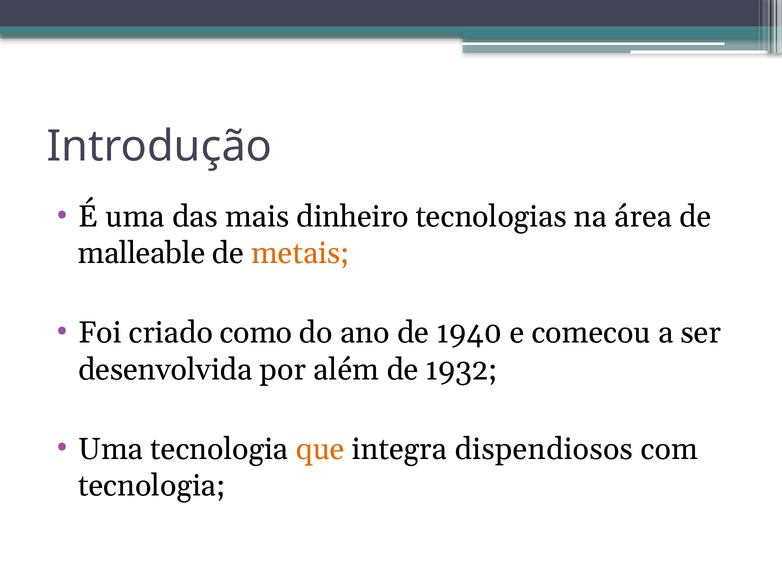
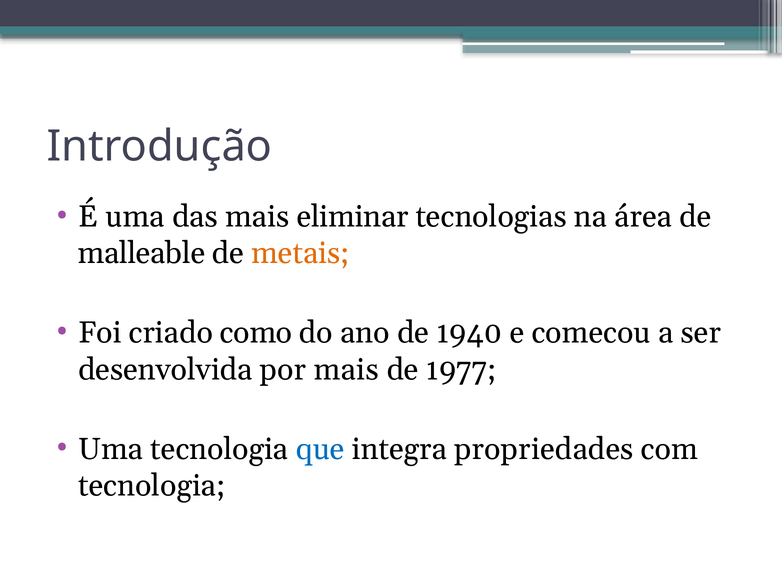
dinheiro: dinheiro -> eliminar
por além: além -> mais
1932: 1932 -> 1977
que colour: orange -> blue
dispendiosos: dispendiosos -> propriedades
